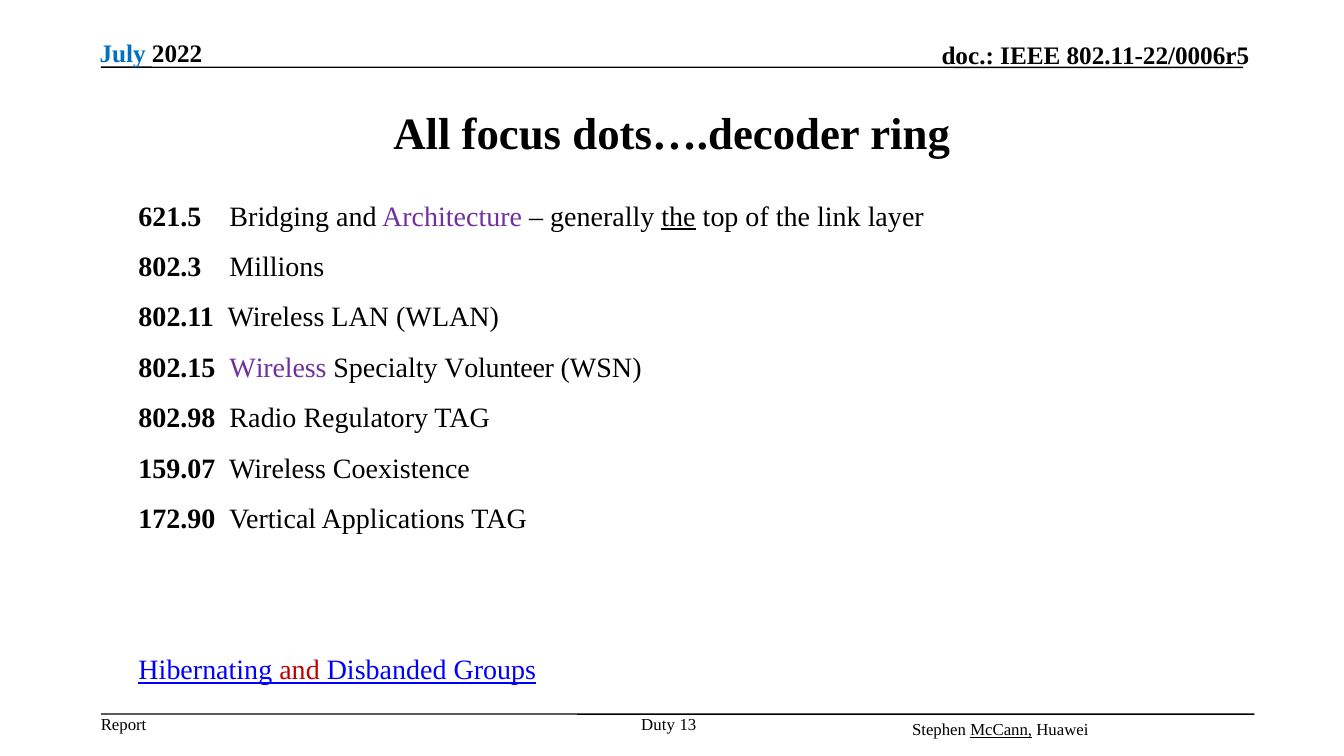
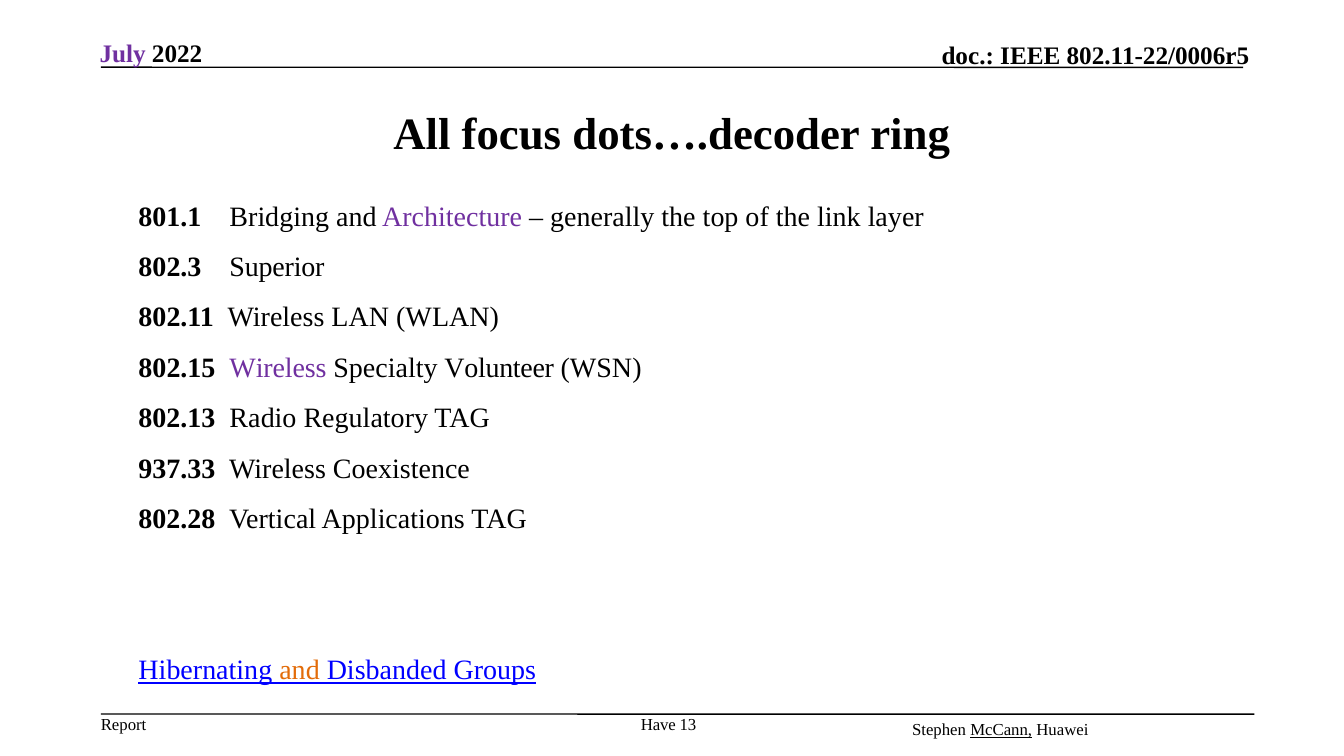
July colour: blue -> purple
621.5: 621.5 -> 801.1
the at (678, 217) underline: present -> none
Millions: Millions -> Superior
802.98: 802.98 -> 802.13
159.07: 159.07 -> 937.33
172.90: 172.90 -> 802.28
and at (300, 671) colour: red -> orange
Duty: Duty -> Have
